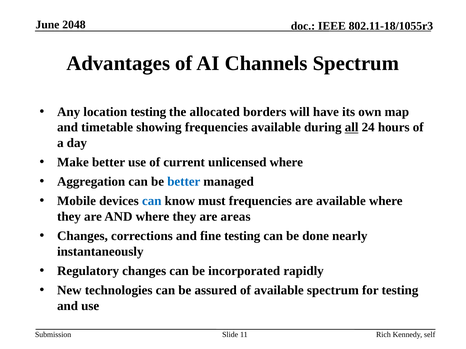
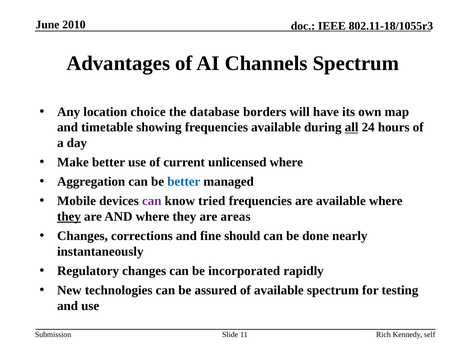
2048: 2048 -> 2010
location testing: testing -> choice
allocated: allocated -> database
can at (152, 201) colour: blue -> purple
must: must -> tried
they at (69, 217) underline: none -> present
fine testing: testing -> should
